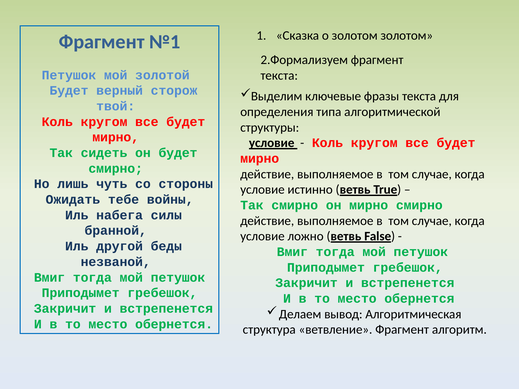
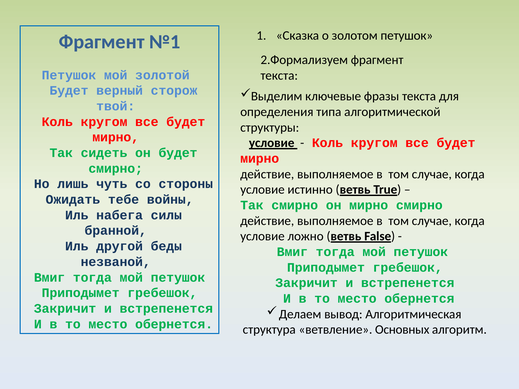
золотом золотом: золотом -> петушок
ветвление Фрагмент: Фрагмент -> Основных
